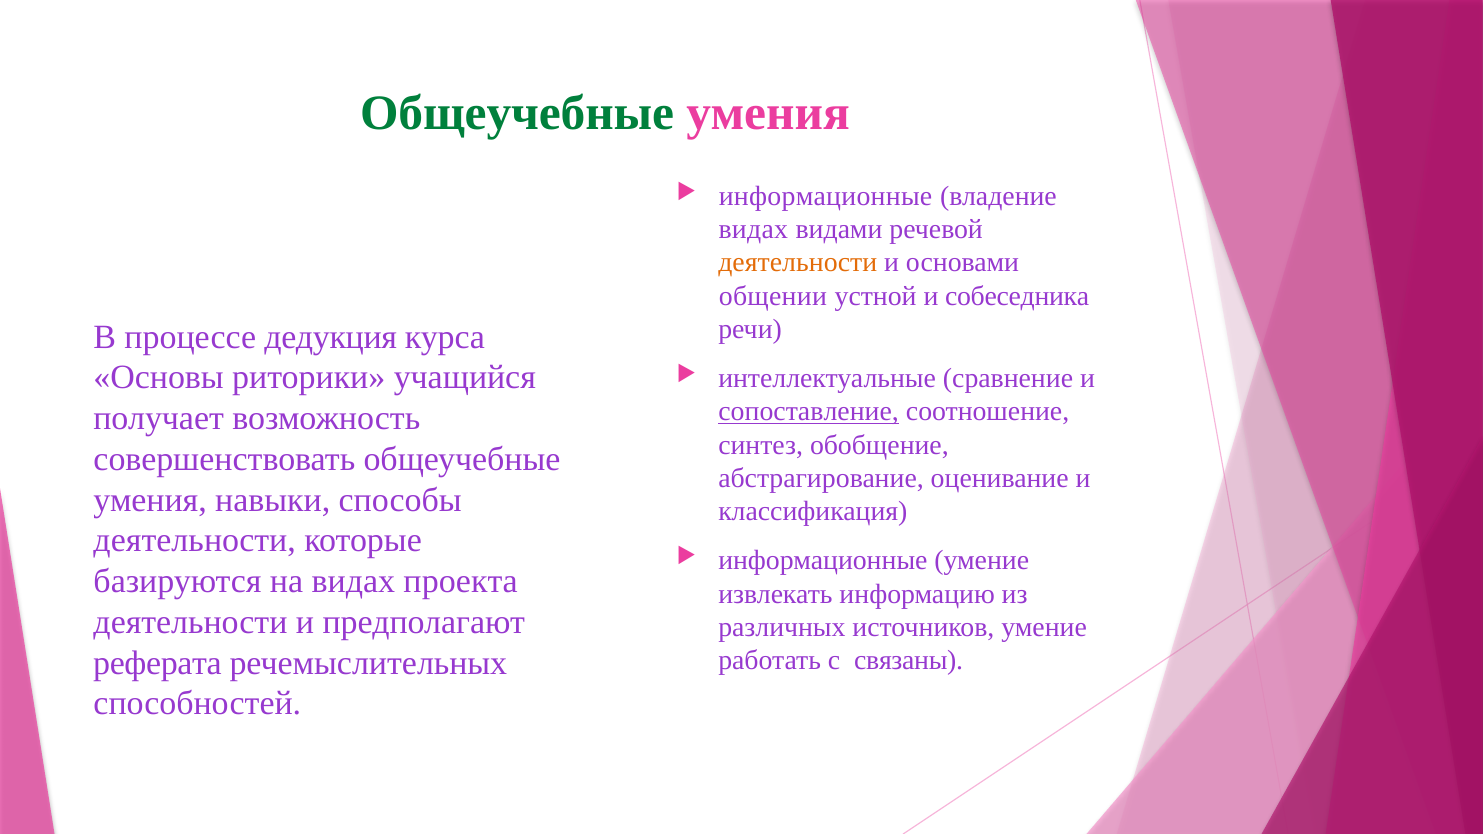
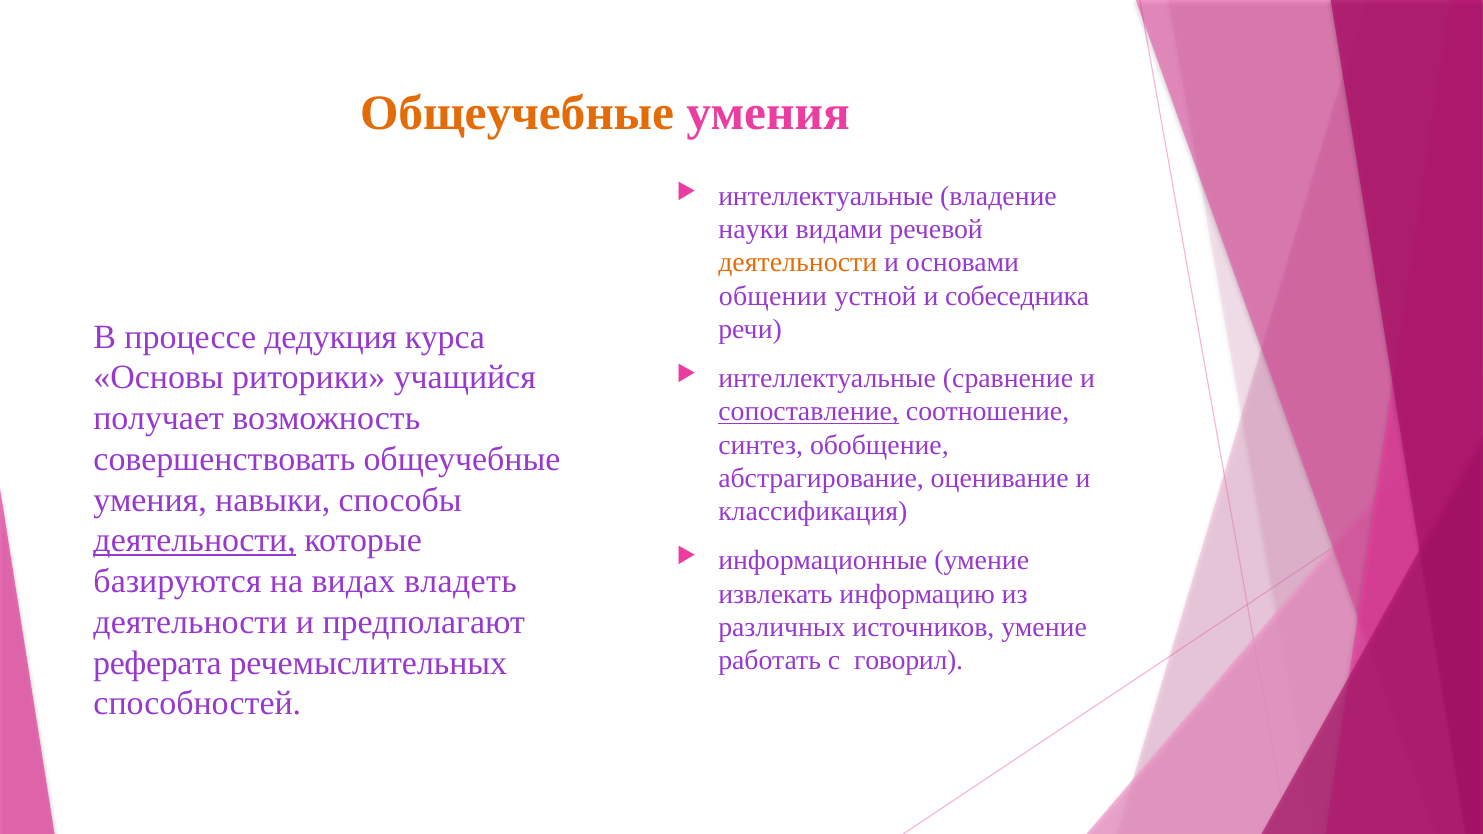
Общеучебные at (517, 113) colour: green -> orange
информационные at (826, 196): информационные -> интеллектуальные
видах at (753, 229): видах -> науки
деятельности at (195, 541) underline: none -> present
проекта: проекта -> владеть
связаны: связаны -> говорил
